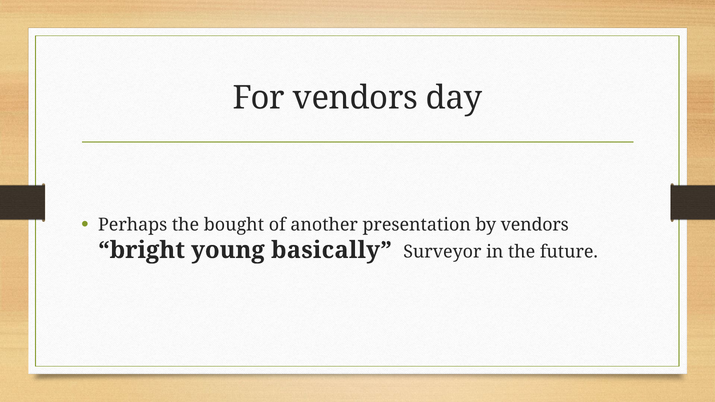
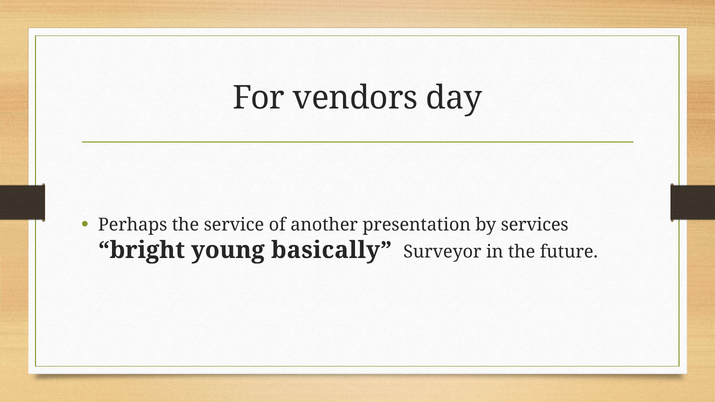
bought: bought -> service
by vendors: vendors -> services
